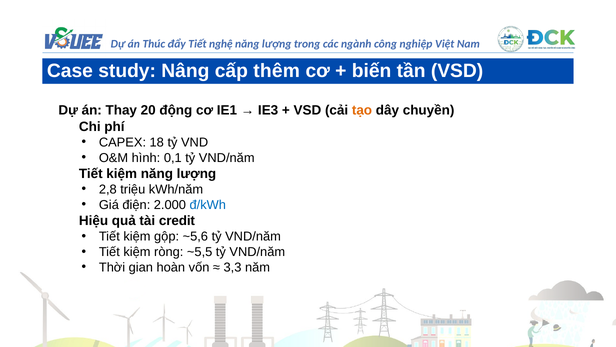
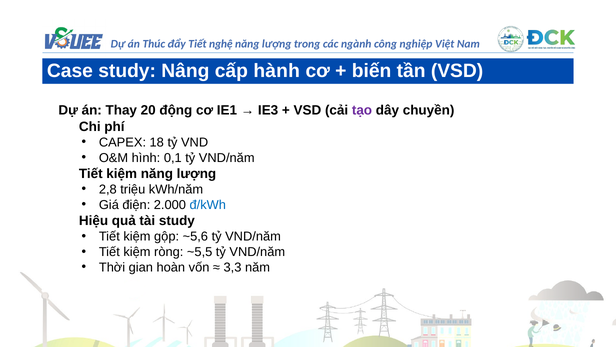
thêm: thêm -> hành
tạo colour: orange -> purple
tài credit: credit -> study
